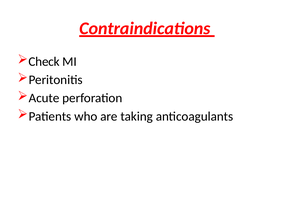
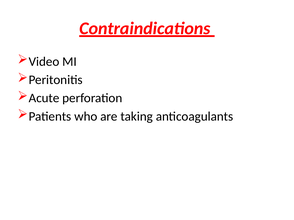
Check: Check -> Video
